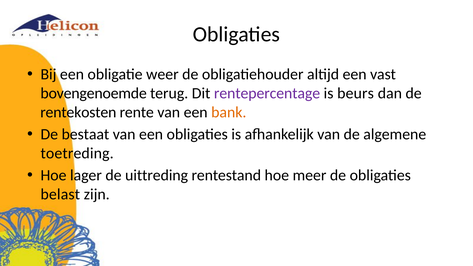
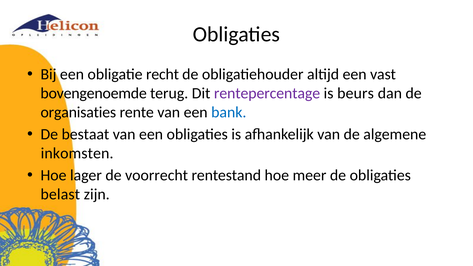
weer: weer -> recht
rentekosten: rentekosten -> organisaties
bank colour: orange -> blue
toetreding: toetreding -> inkomsten
uittreding: uittreding -> voorrecht
